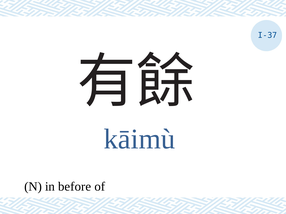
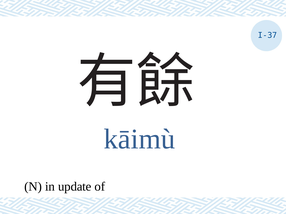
before: before -> update
